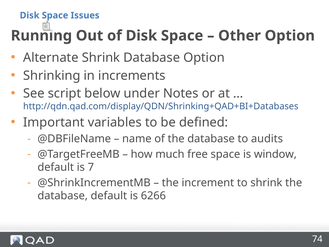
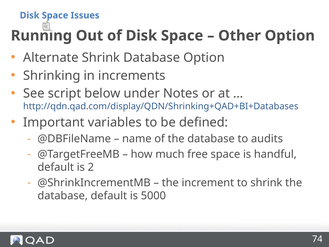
window: window -> handful
7: 7 -> 2
6266: 6266 -> 5000
